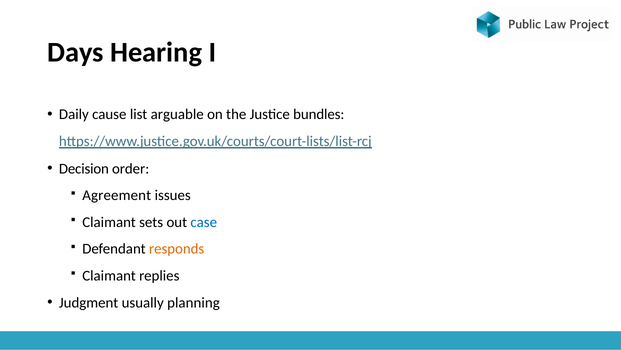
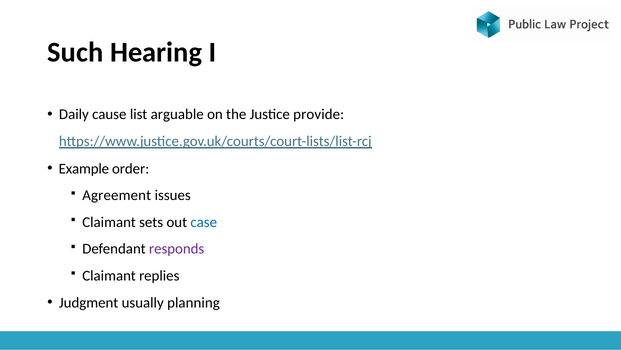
Days: Days -> Such
bundles: bundles -> provide
Decision: Decision -> Example
responds colour: orange -> purple
